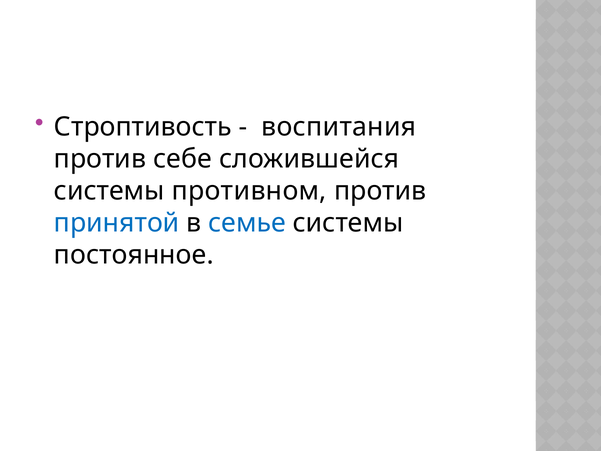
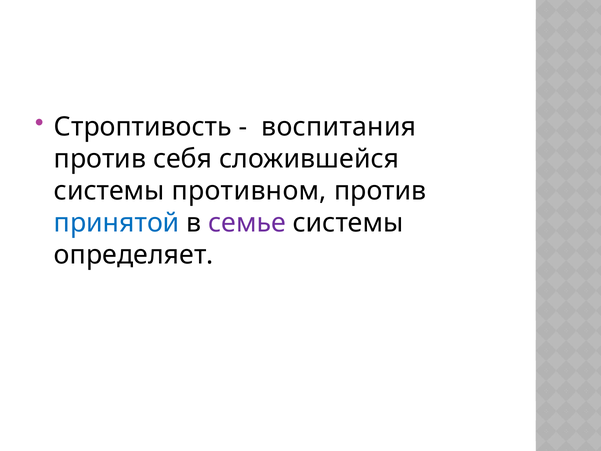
себе: себе -> себя
семье colour: blue -> purple
постоянное: постоянное -> определяет
